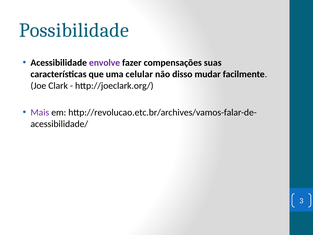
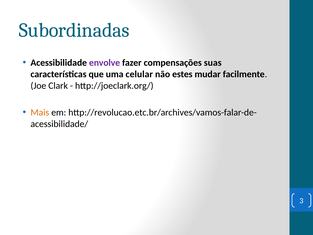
Possibilidade: Possibilidade -> Subordinadas
disso: disso -> estes
Mais colour: purple -> orange
